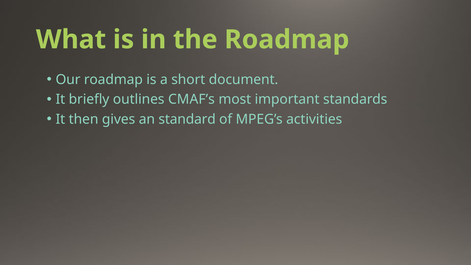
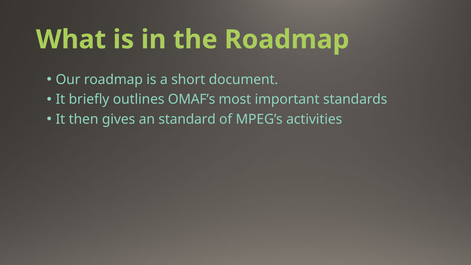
CMAF’s: CMAF’s -> OMAF’s
